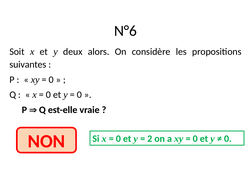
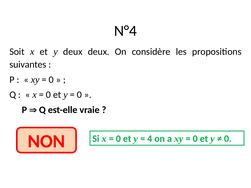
N°6: N°6 -> N°4
deux alors: alors -> deux
2: 2 -> 4
